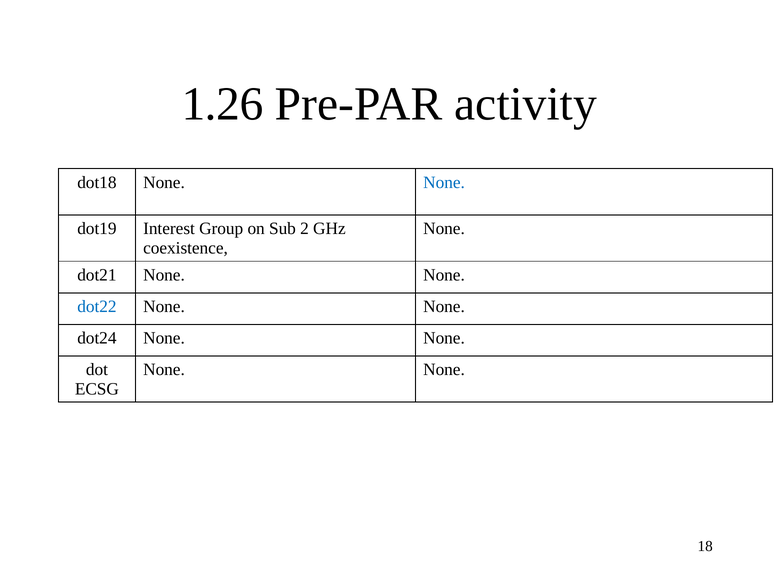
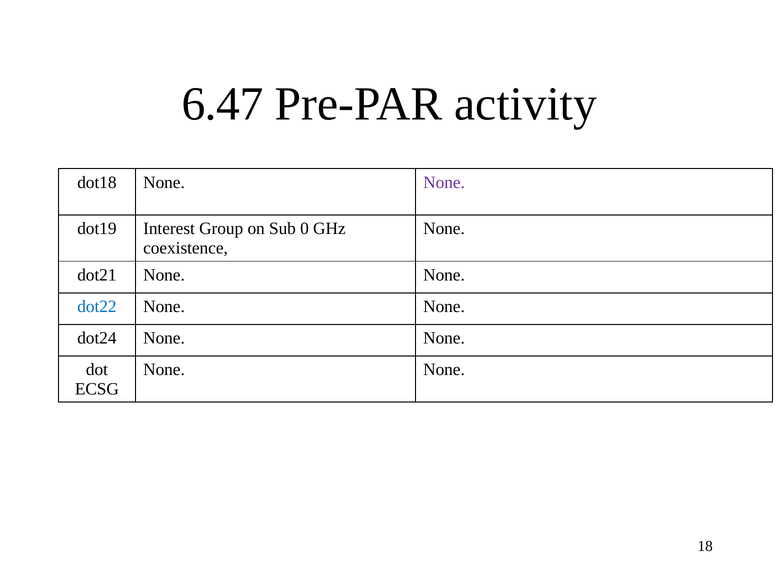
1.26: 1.26 -> 6.47
None at (444, 182) colour: blue -> purple
2: 2 -> 0
